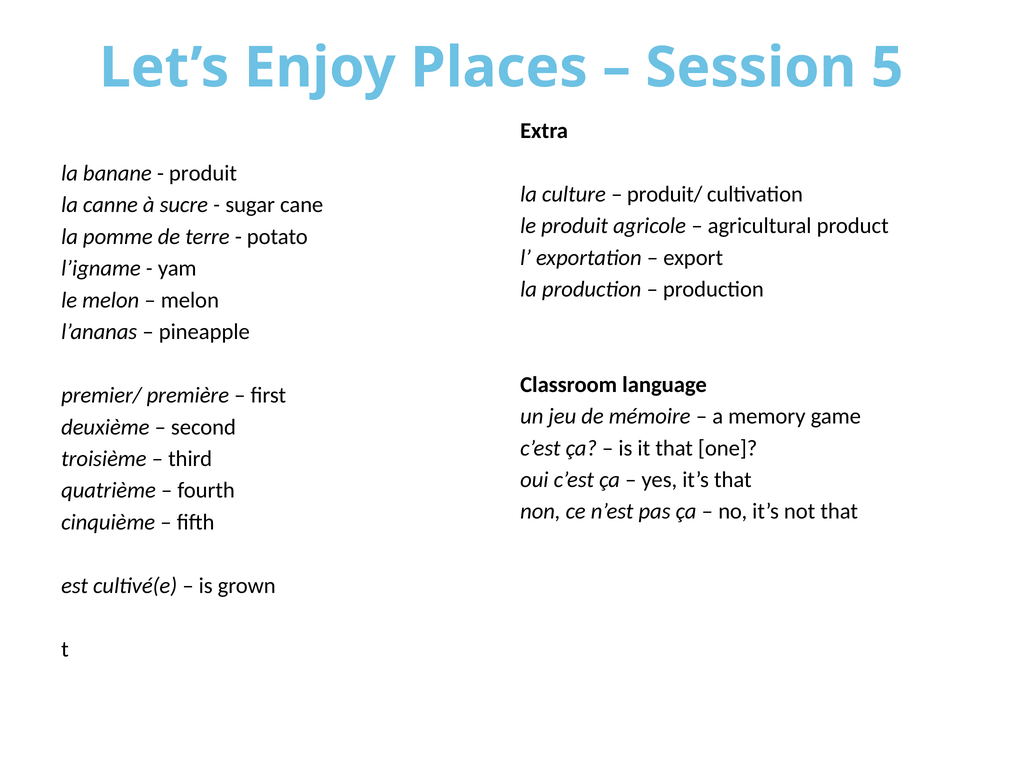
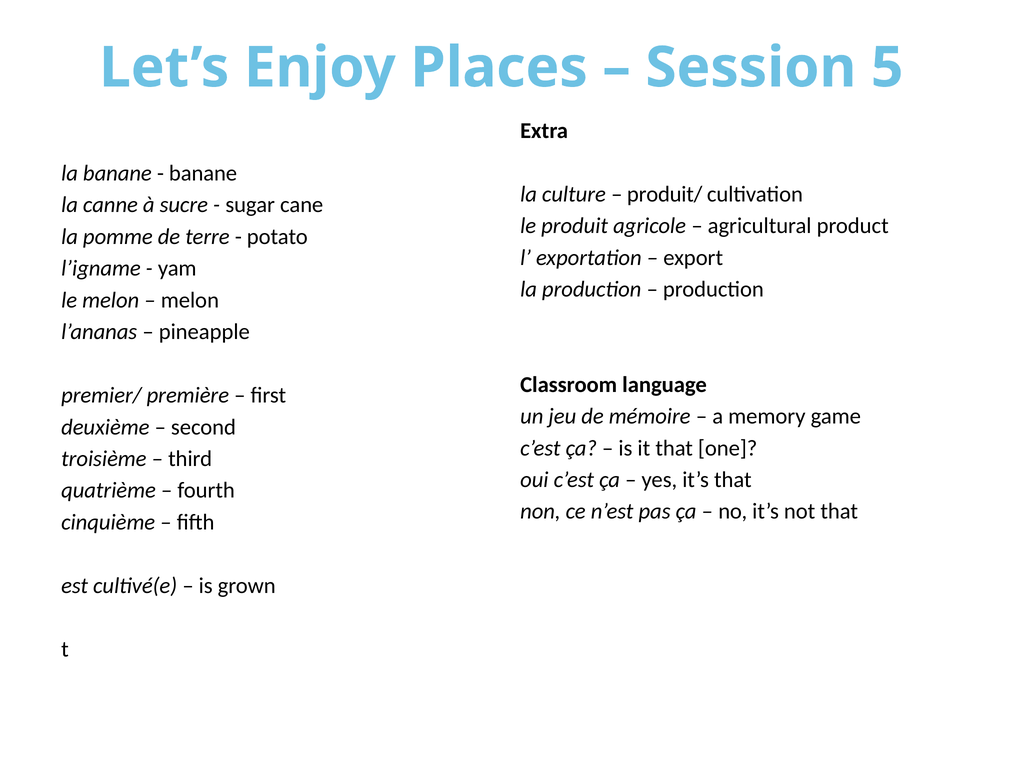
produit at (203, 173): produit -> banane
